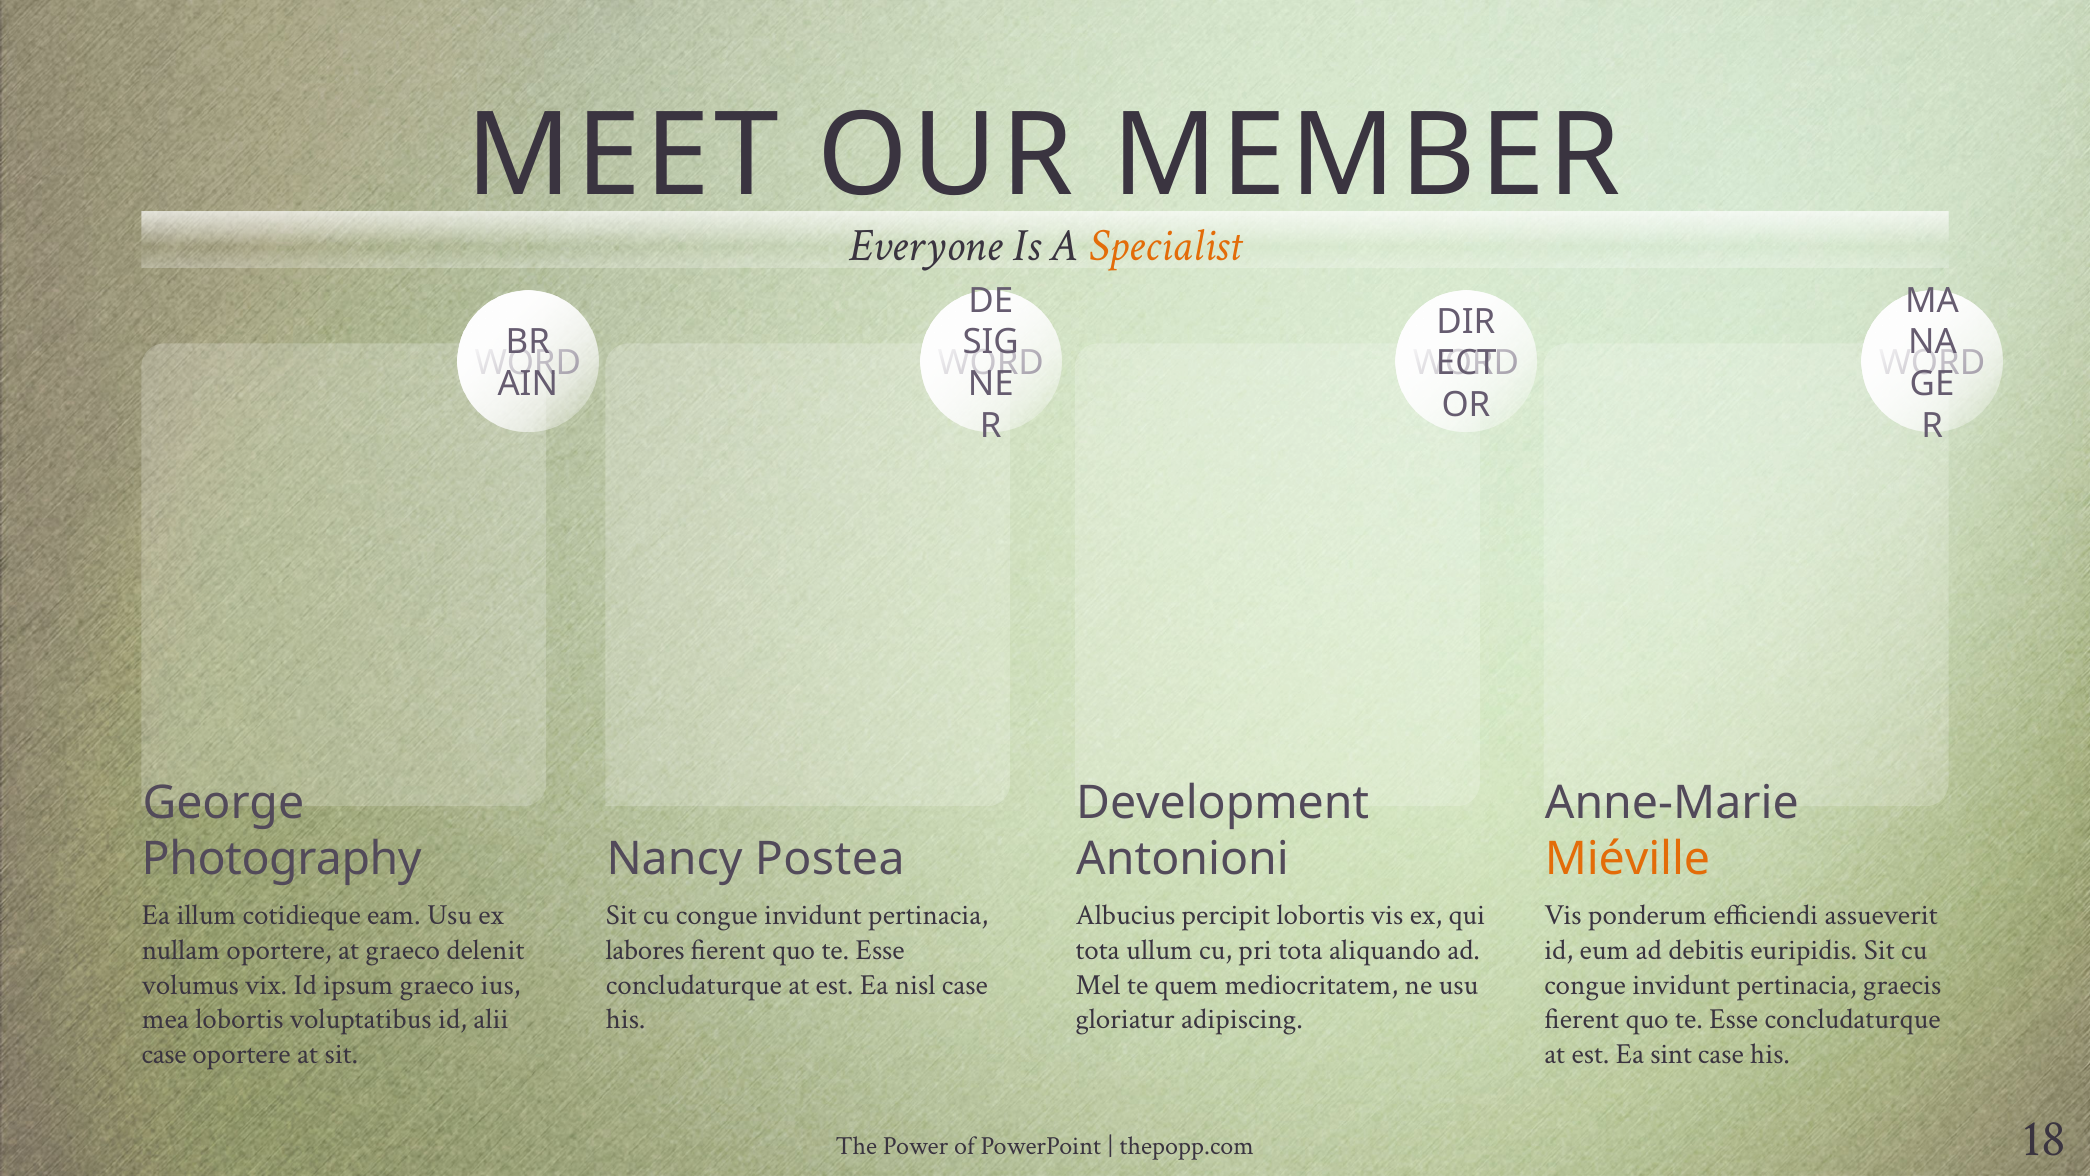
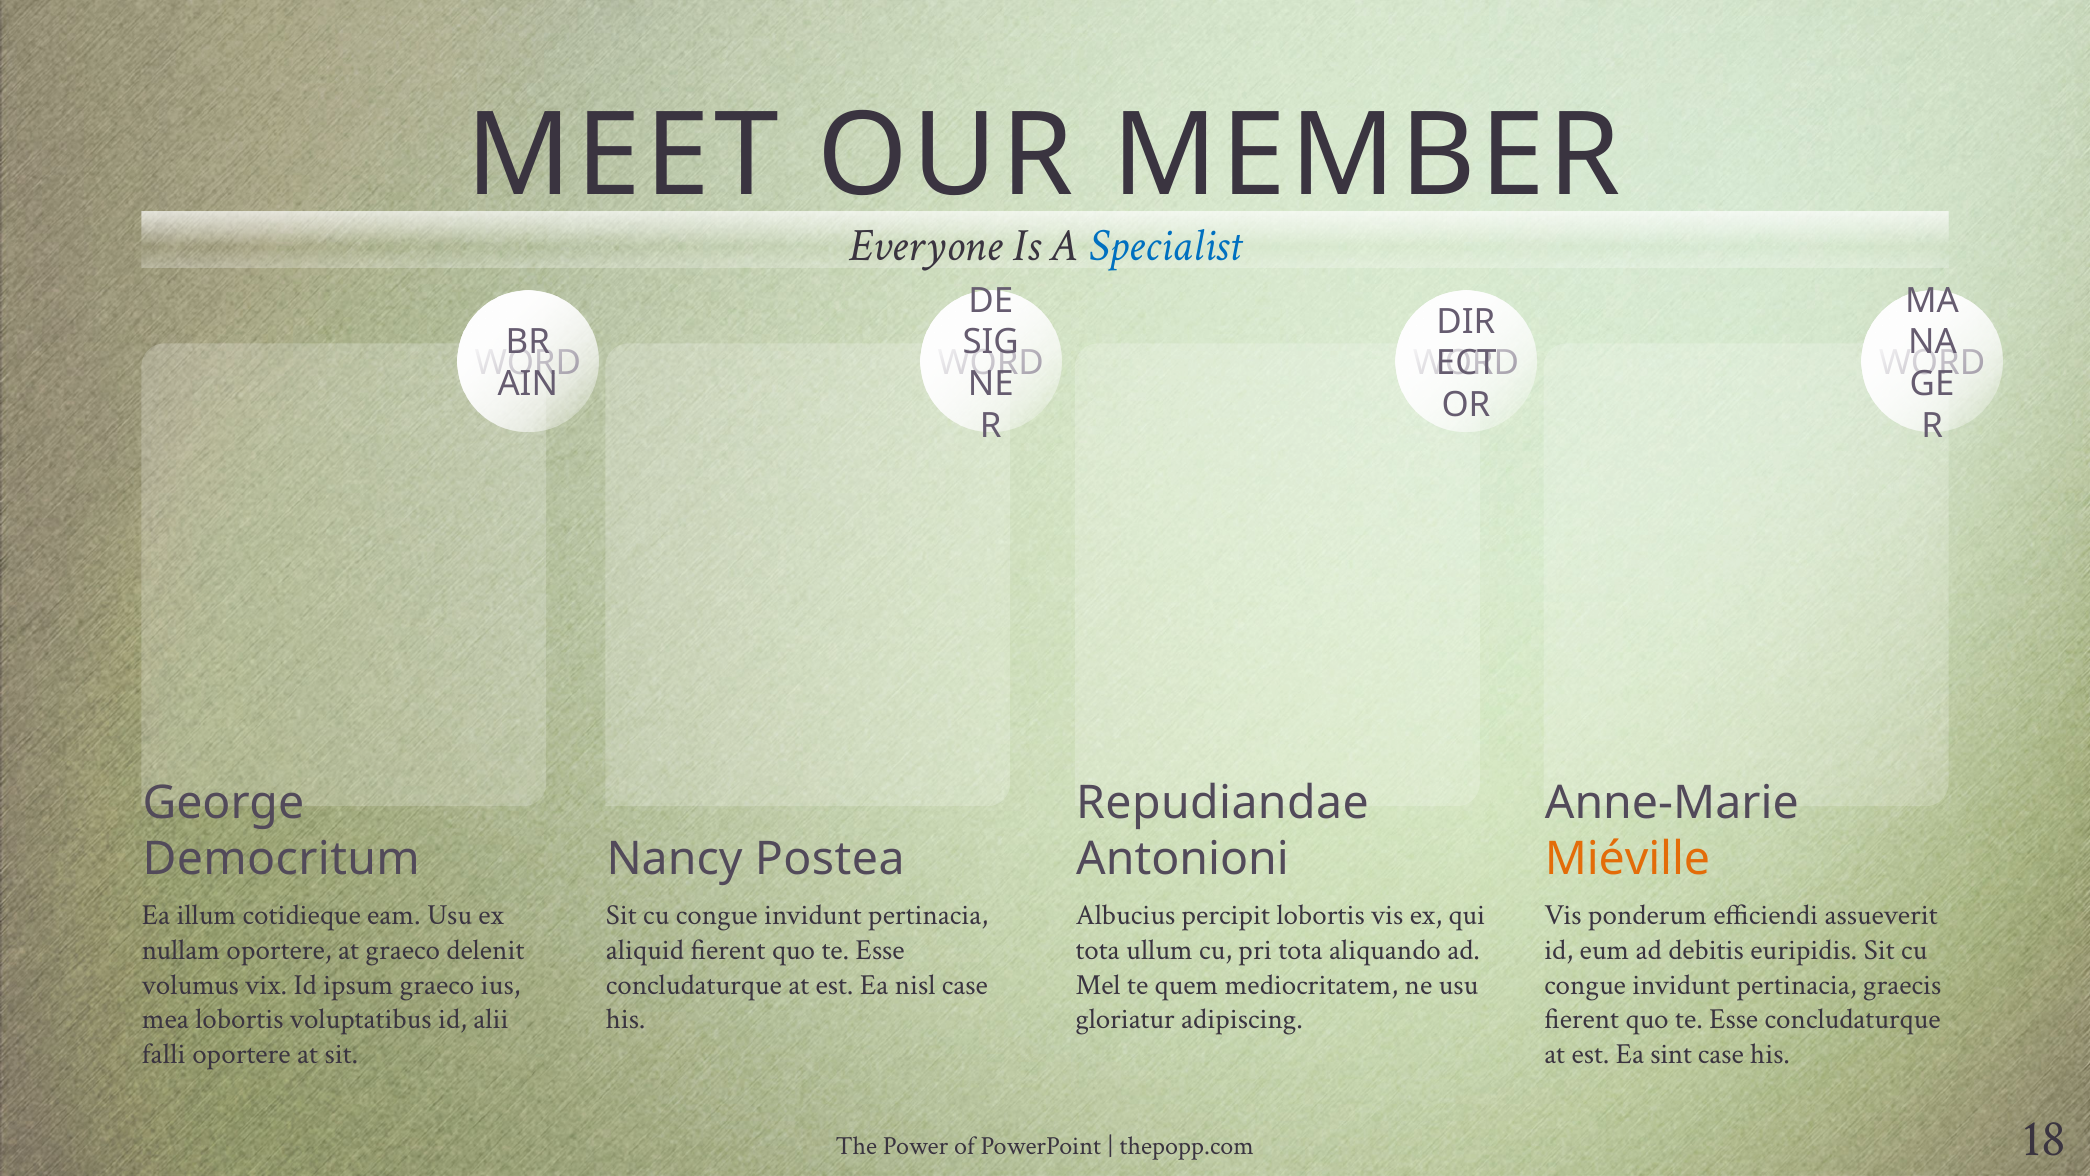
Specialist colour: orange -> blue
Development: Development -> Repudiandae
Photography: Photography -> Democritum
labores: labores -> aliquid
case at (164, 1054): case -> falli
